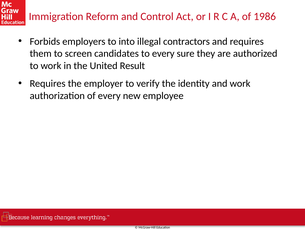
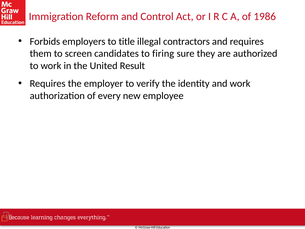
into: into -> title
to every: every -> firing
